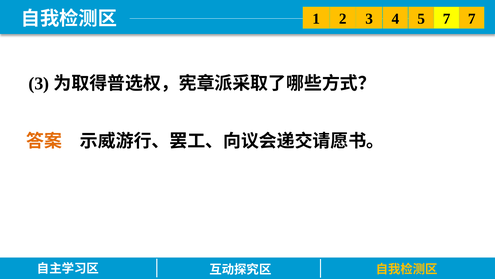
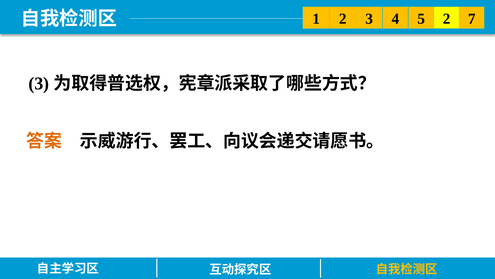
5 7: 7 -> 2
